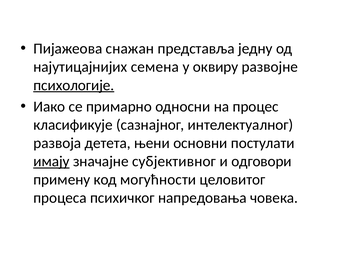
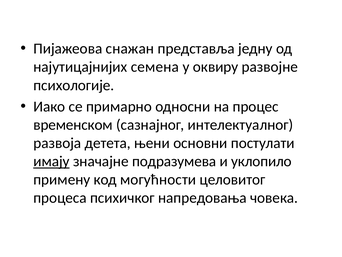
психологије underline: present -> none
класификује: класификује -> временском
субјективног: субјективног -> подразумева
одговори: одговори -> уклопило
